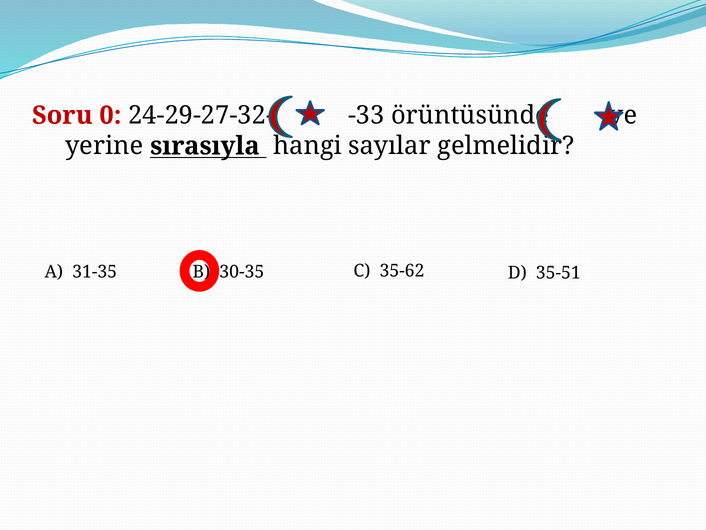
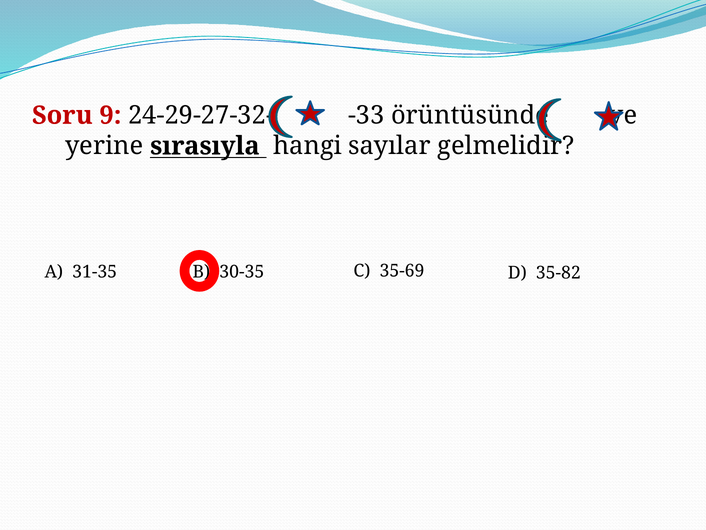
0: 0 -> 9
35-62: 35-62 -> 35-69
35-51: 35-51 -> 35-82
